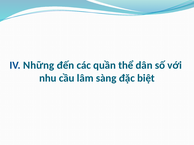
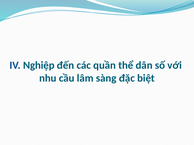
Những: Những -> Nghiệp
